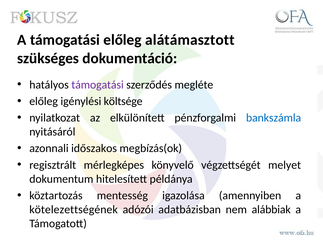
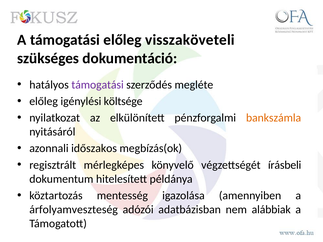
alátámasztott: alátámasztott -> visszaköveteli
bankszámla colour: blue -> orange
melyet: melyet -> írásbeli
kötelezettségének: kötelezettségének -> árfolyamveszteség
